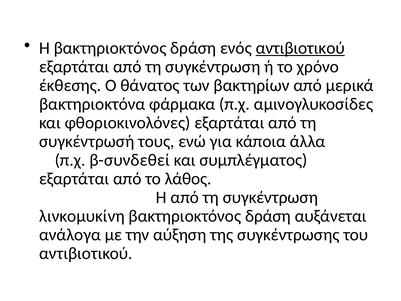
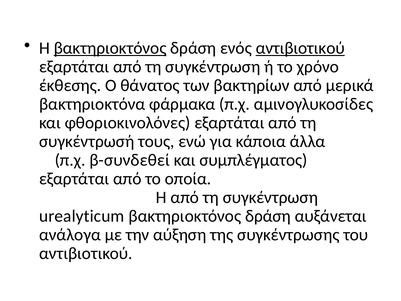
βακτηριοκτόνος at (110, 48) underline: none -> present
λάθος: λάθος -> οποία
λινκομυκίνη: λινκομυκίνη -> urealyticum
